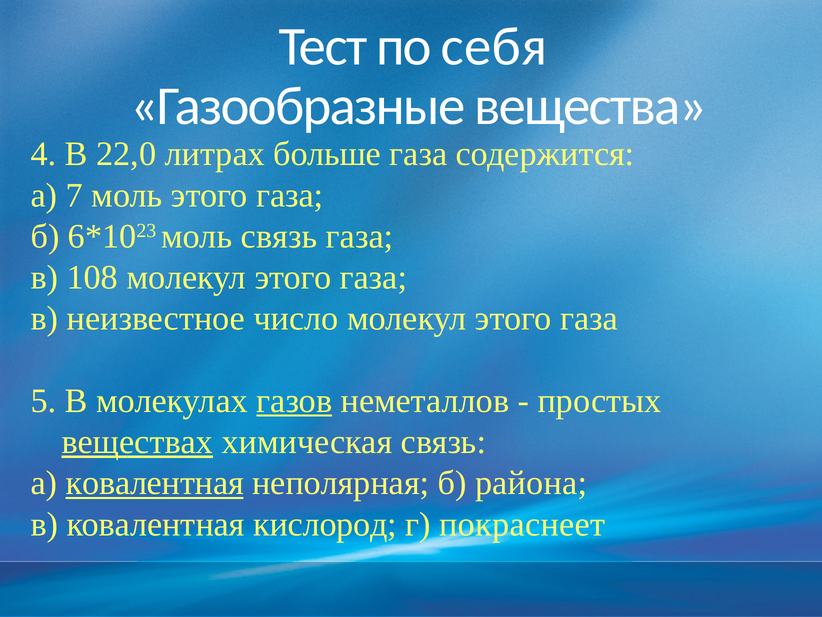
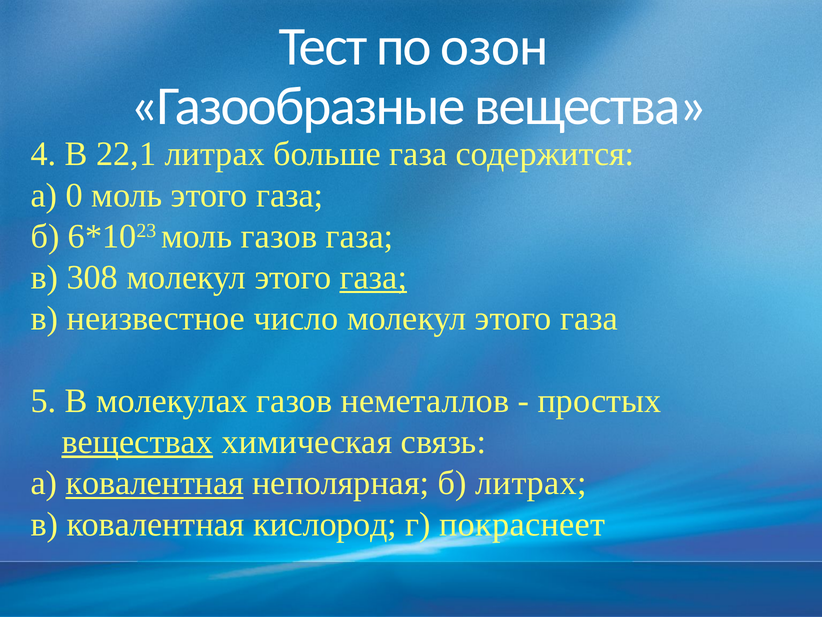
себя: себя -> озон
22,0: 22,0 -> 22,1
7: 7 -> 0
моль связь: связь -> газов
108: 108 -> 308
газа at (373, 277) underline: none -> present
газов at (294, 401) underline: present -> none
б района: района -> литрах
